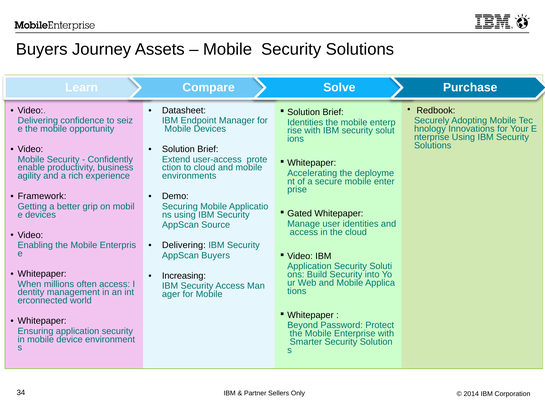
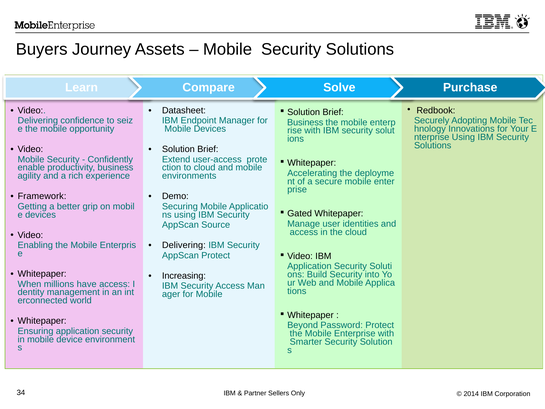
Identities at (305, 122): Identities -> Business
AppScan Buyers: Buyers -> Protect
often: often -> have
